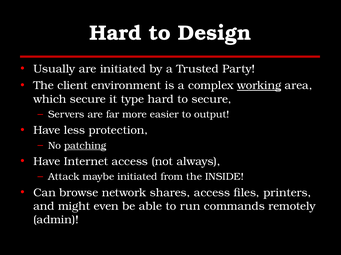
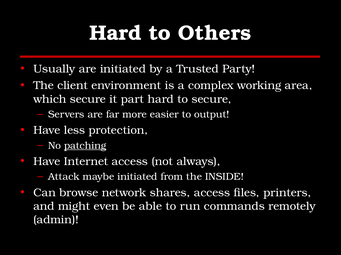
Design: Design -> Others
working underline: present -> none
type: type -> part
